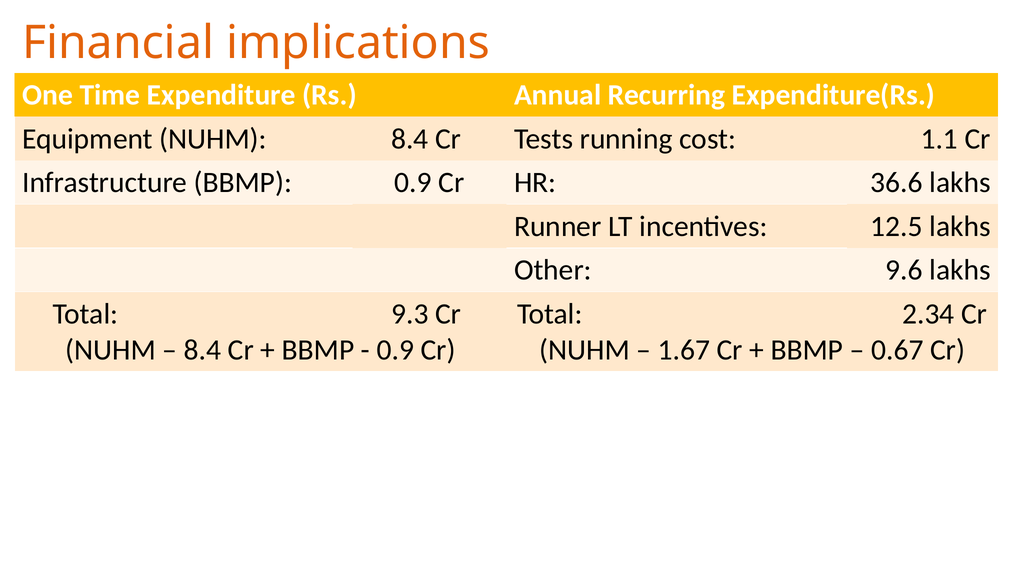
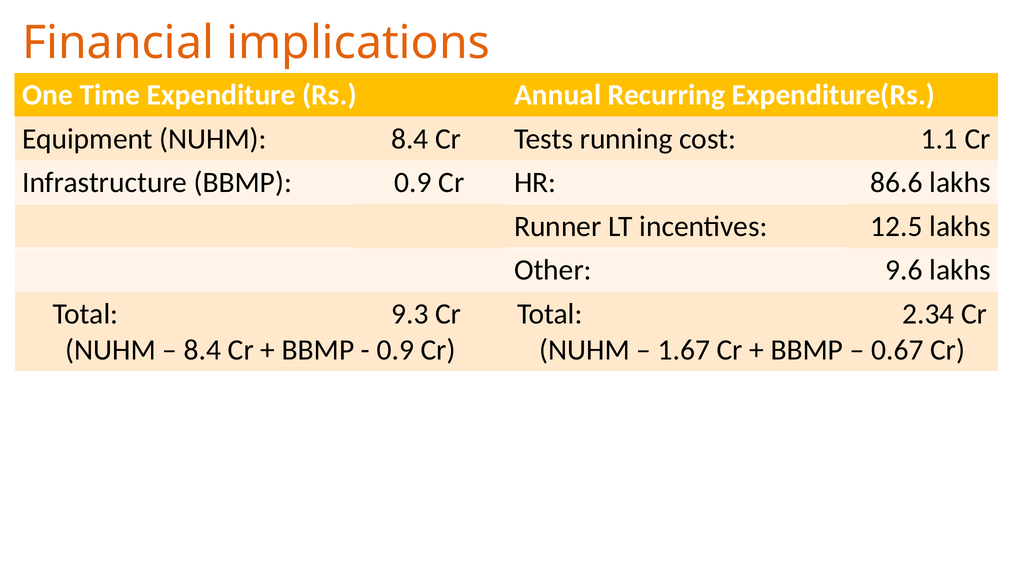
36.6: 36.6 -> 86.6
